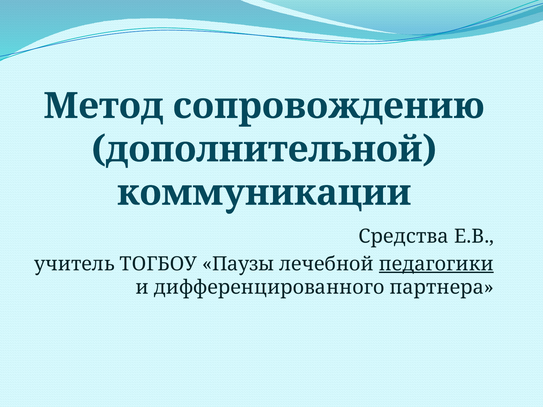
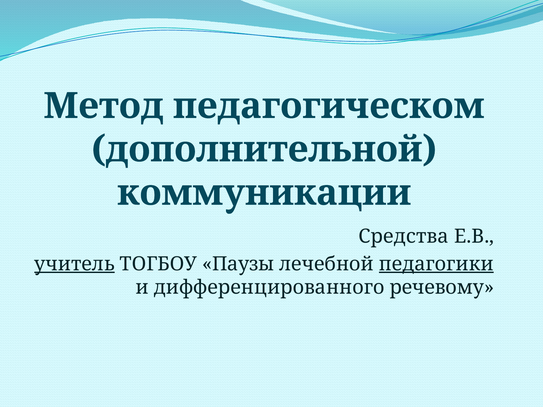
сопровождению: сопровождению -> педагогическом
учитель underline: none -> present
партнера: партнера -> речевому
